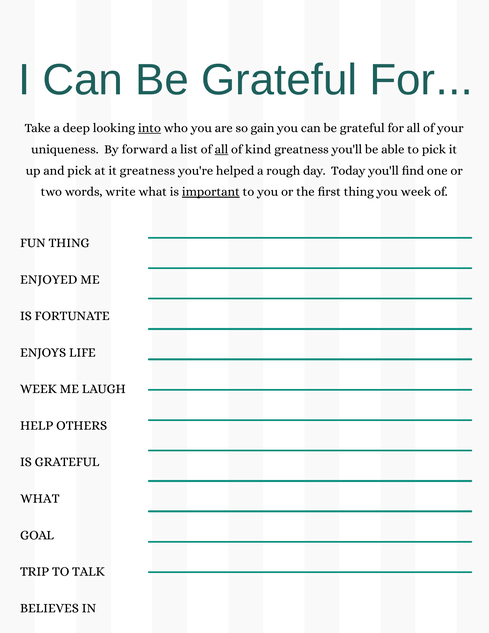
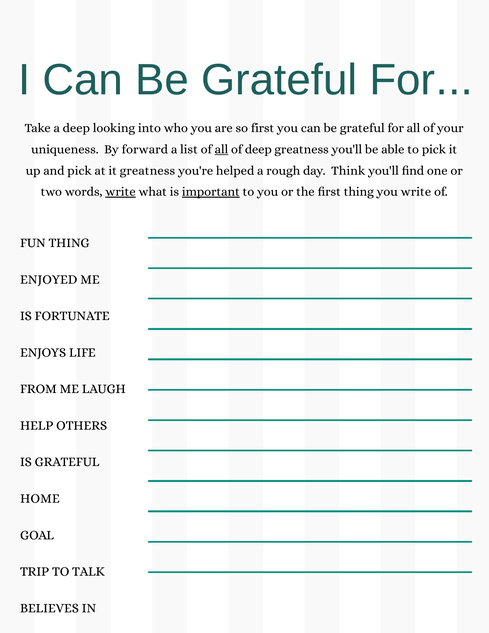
into underline: present -> none
so gain: gain -> first
of kind: kind -> deep
Today: Today -> Think
write at (121, 192) underline: none -> present
you week: week -> write
WEEK at (38, 389): WEEK -> FROM
WHAT at (40, 498): WHAT -> HOME
